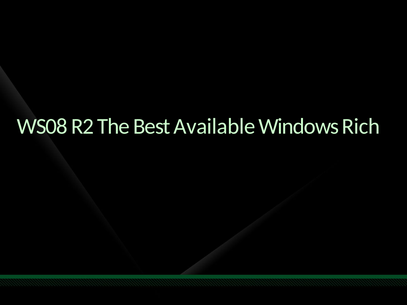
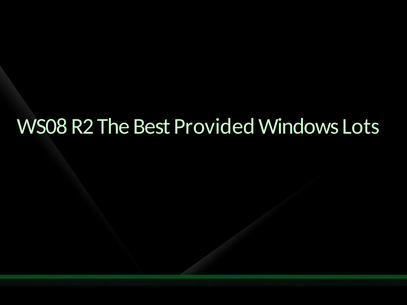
Available: Available -> Provided
Rich: Rich -> Lots
